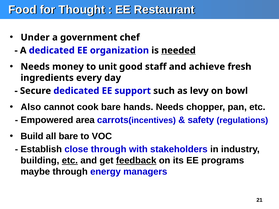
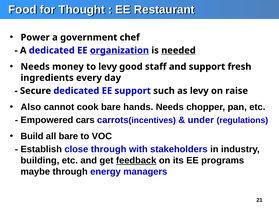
Under: Under -> Power
organization underline: none -> present
to unit: unit -> levy
and achieve: achieve -> support
bowl: bowl -> raise
area: area -> cars
safety: safety -> under
etc at (70, 161) underline: present -> none
